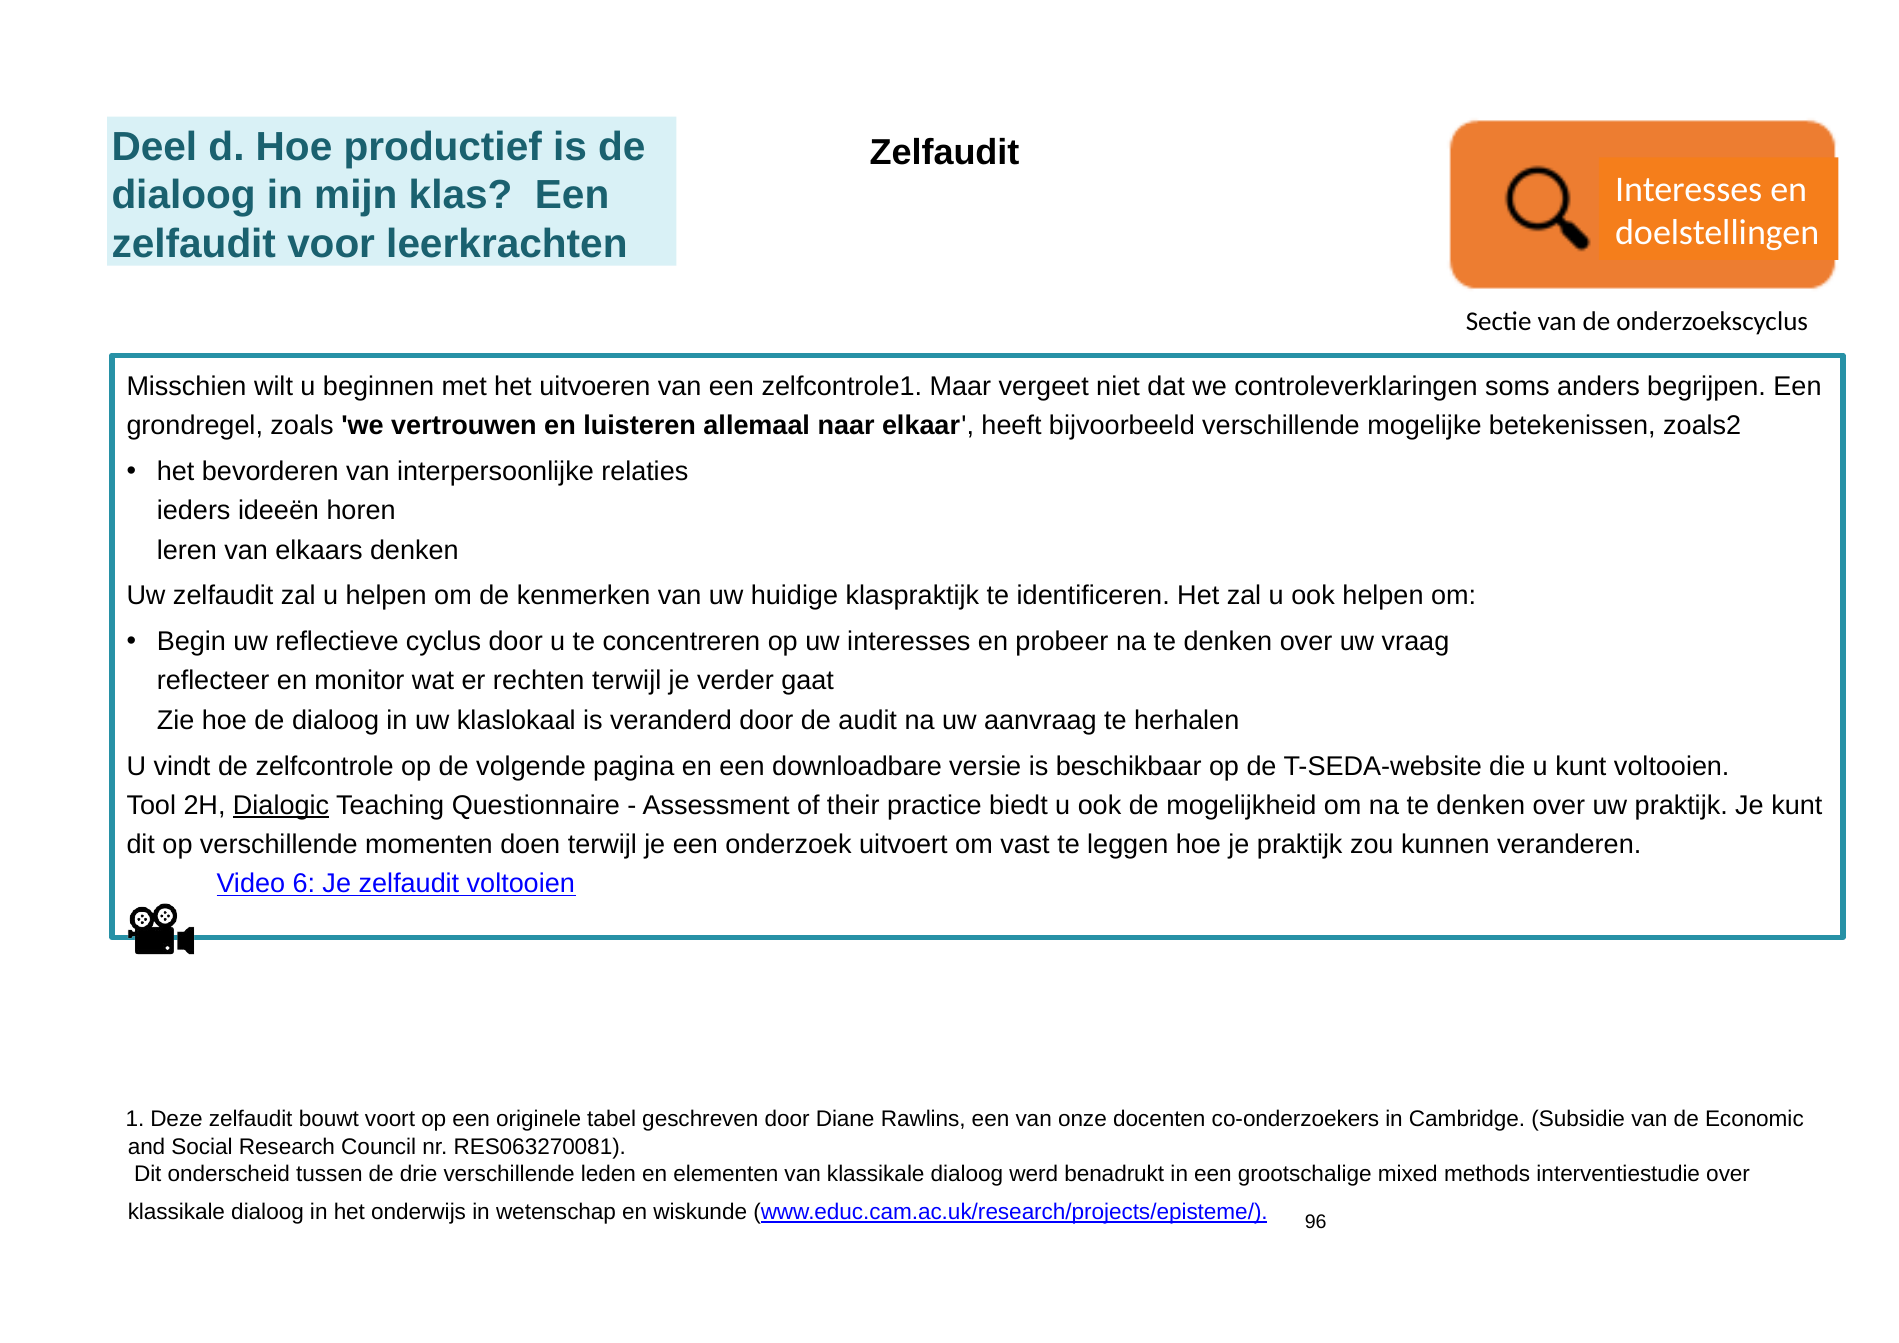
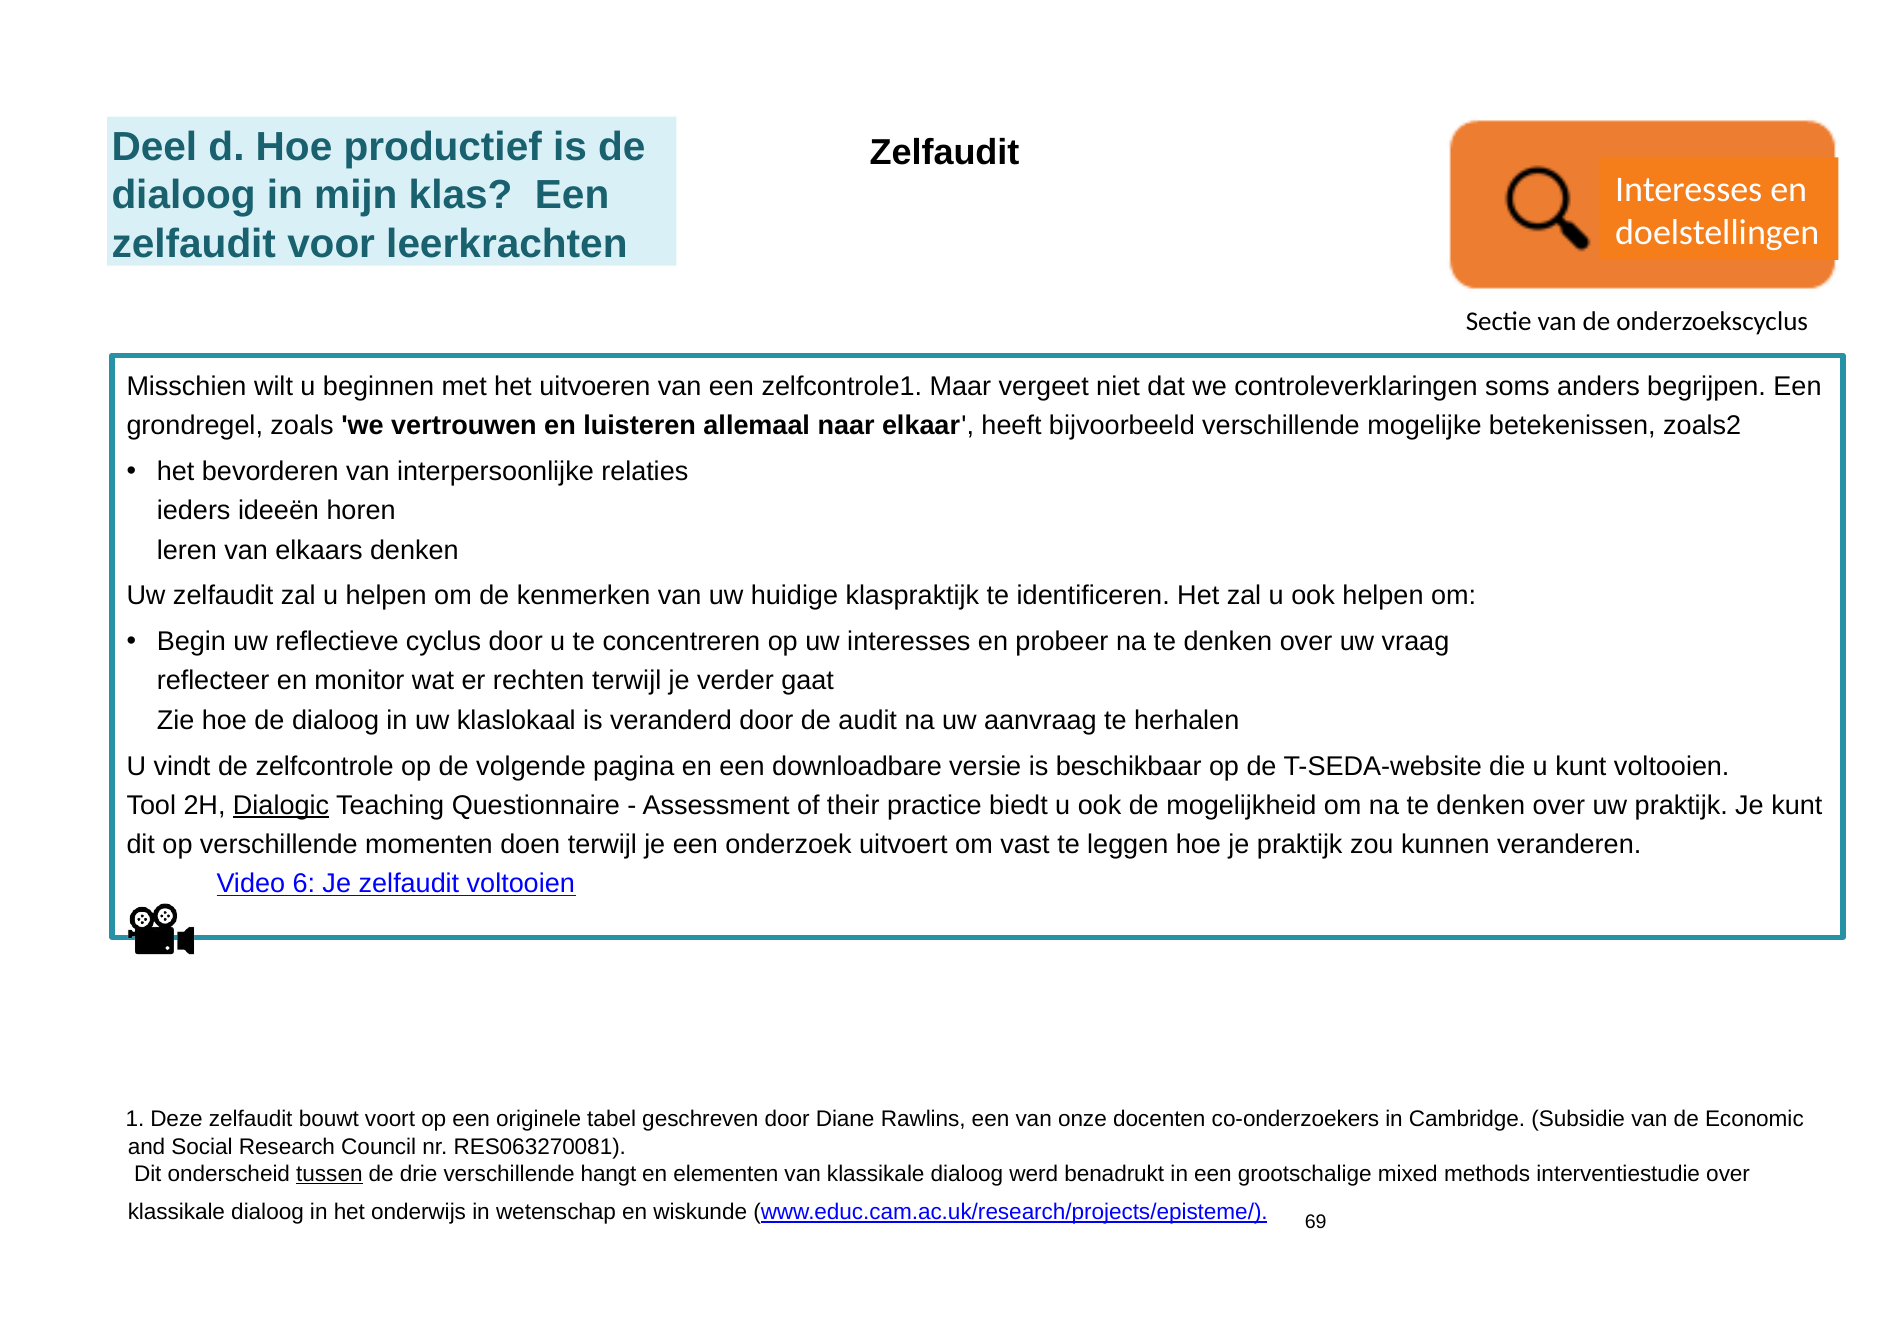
tussen underline: none -> present
leden: leden -> hangt
96: 96 -> 69
